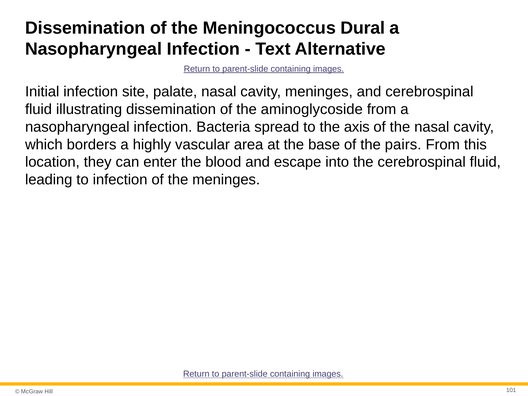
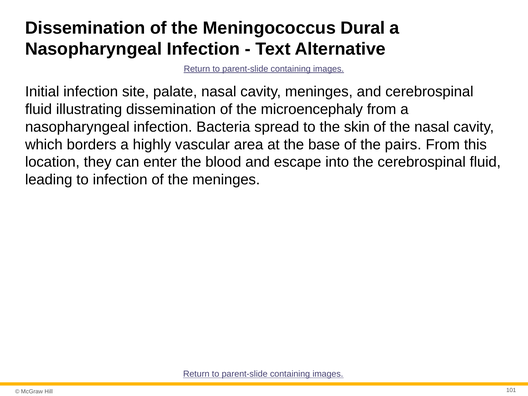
aminoglycoside: aminoglycoside -> microencephaly
axis: axis -> skin
